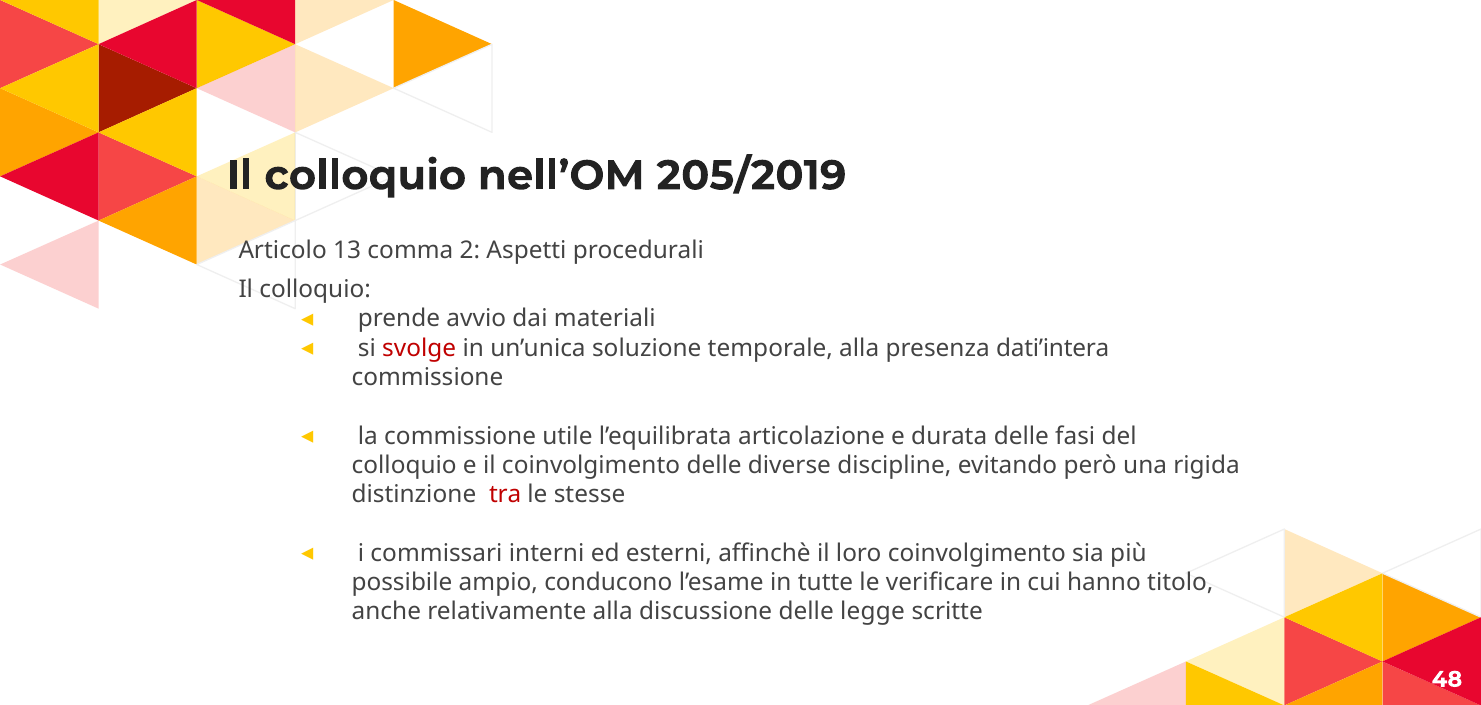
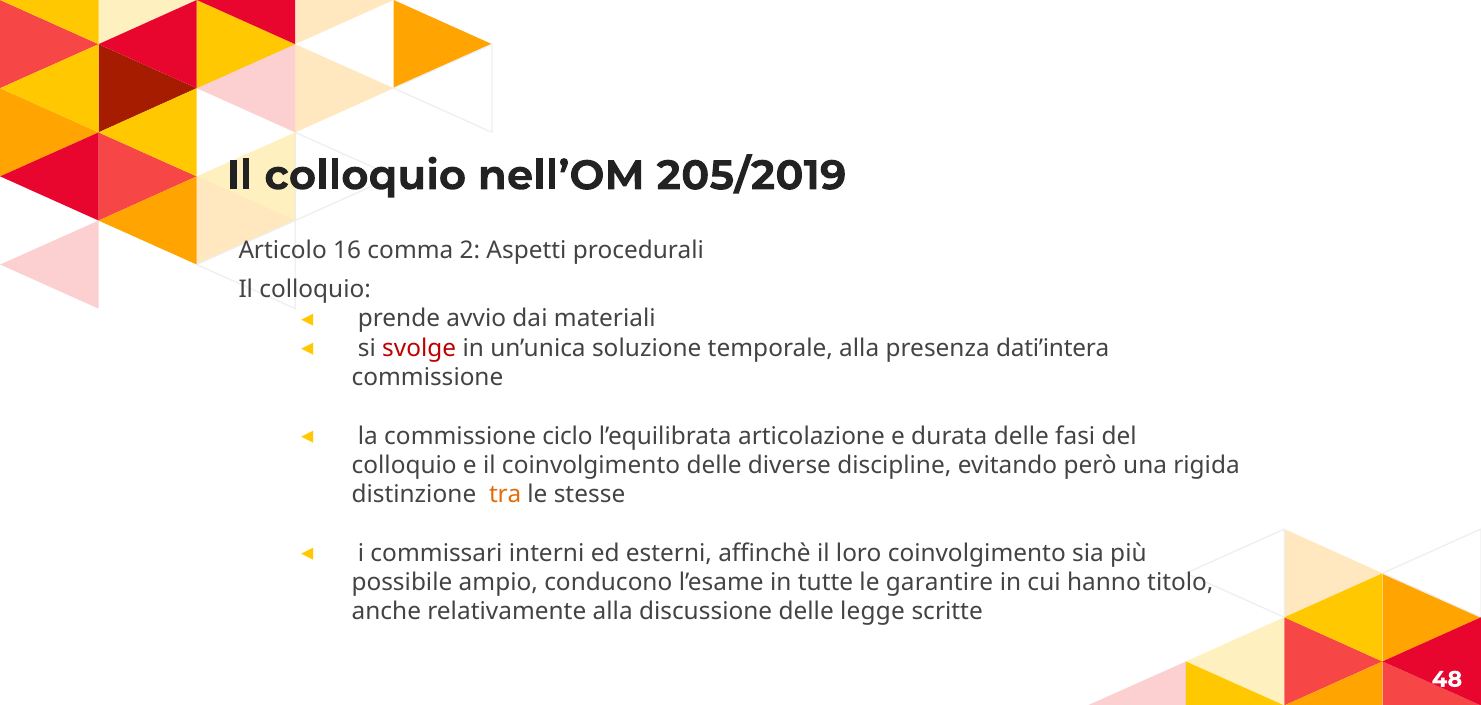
13: 13 -> 16
utile: utile -> ciclo
tra colour: red -> orange
verificare: verificare -> garantire
